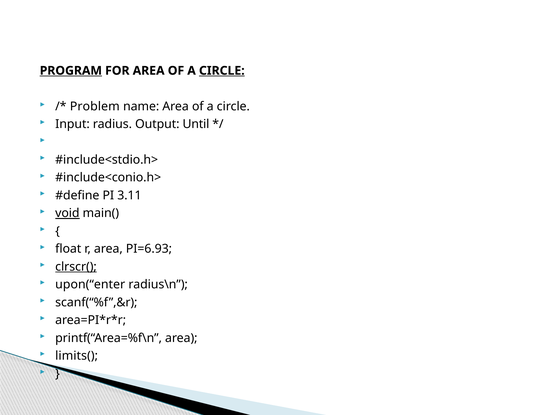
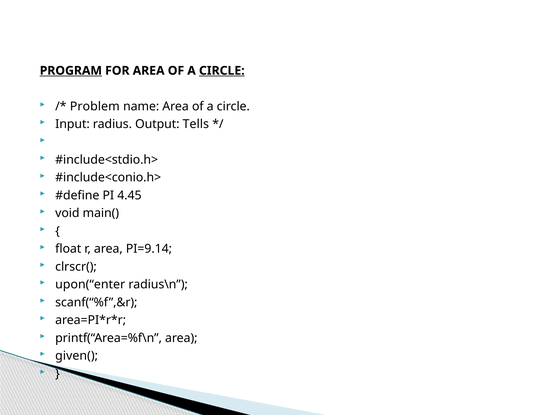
Until: Until -> Tells
3.11: 3.11 -> 4.45
void underline: present -> none
PI=6.93: PI=6.93 -> PI=9.14
clrscr( underline: present -> none
limits(: limits( -> given(
